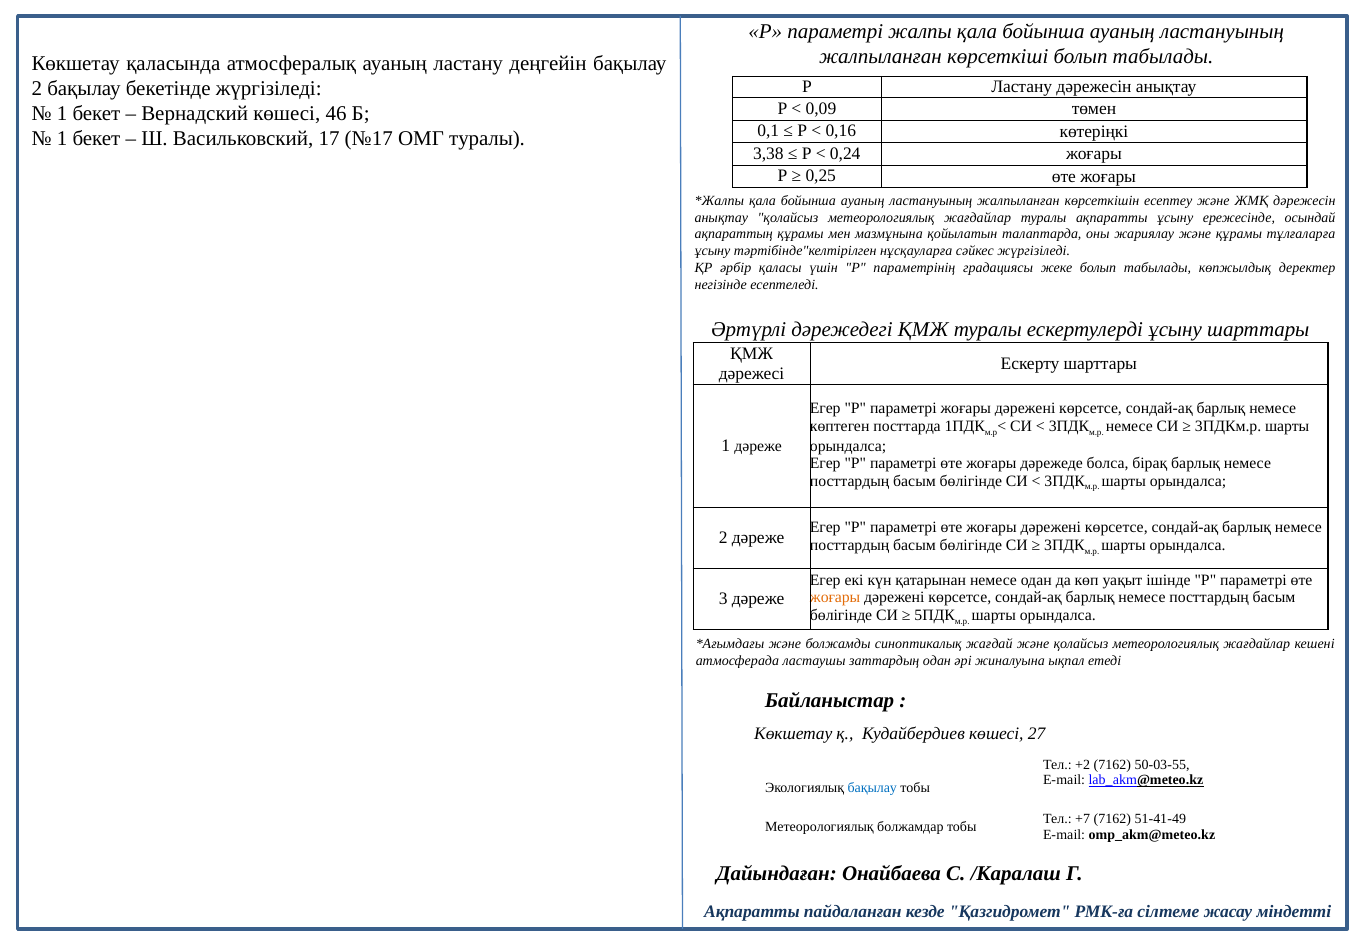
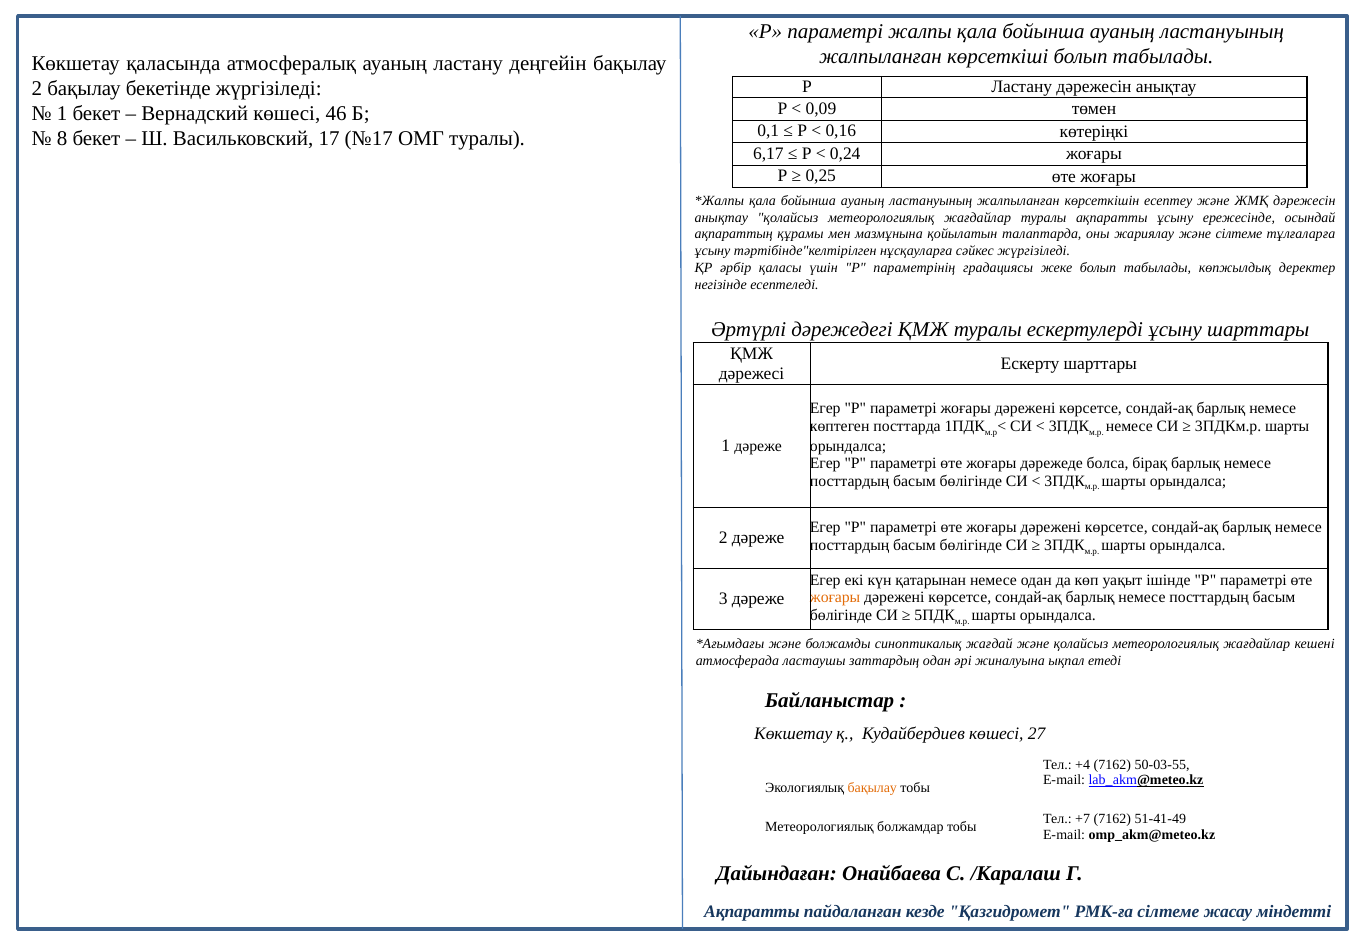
1 at (62, 139): 1 -> 8
3,38: 3,38 -> 6,17
және құрамы: құрамы -> сілтеме
+2: +2 -> +4
бақылау at (872, 788) colour: blue -> orange
